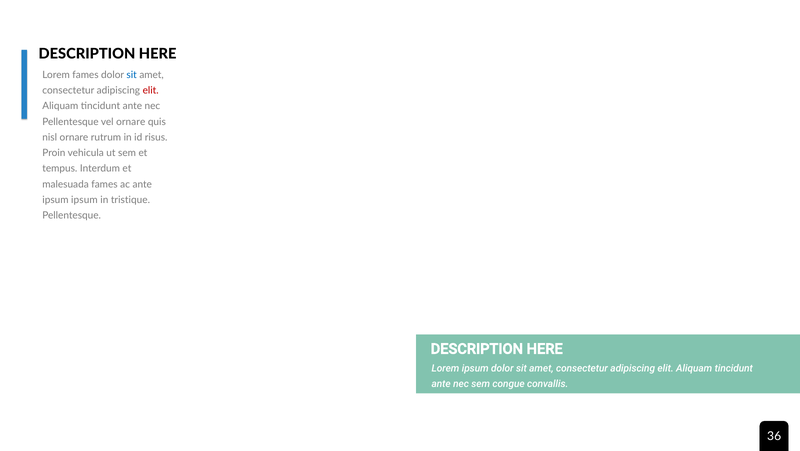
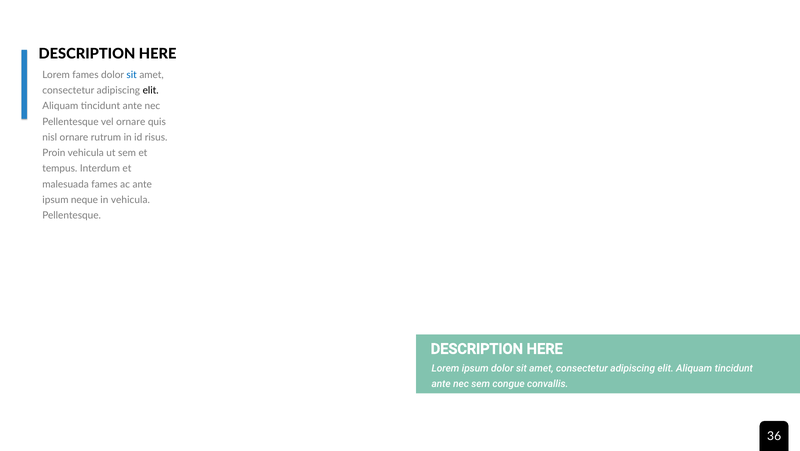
elit at (151, 91) colour: red -> black
ipsum ipsum: ipsum -> neque
in tristique: tristique -> vehicula
